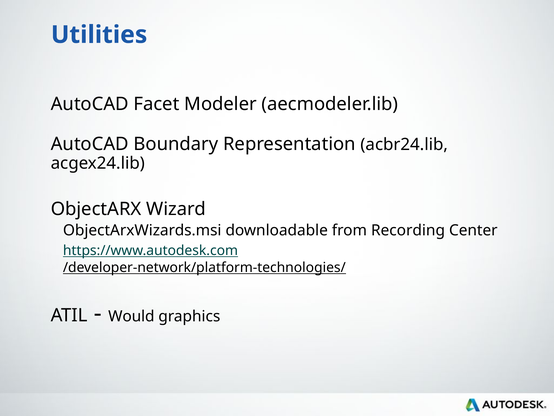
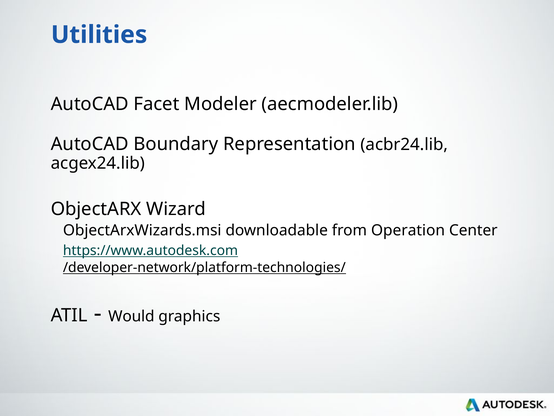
Recording: Recording -> Operation
